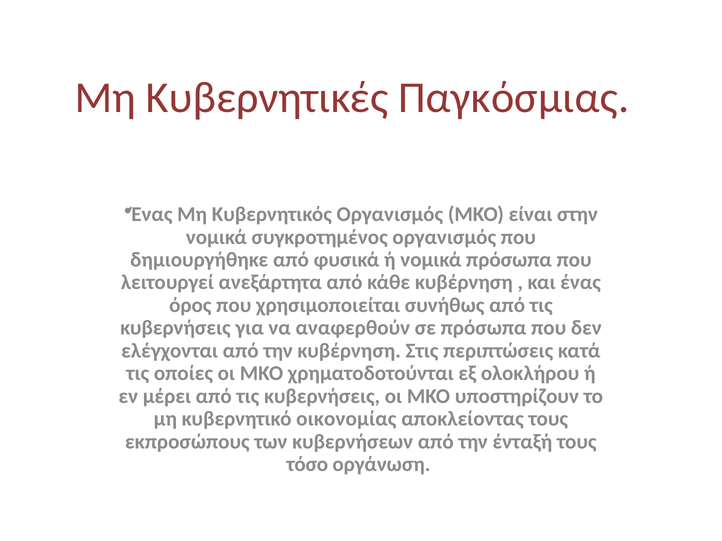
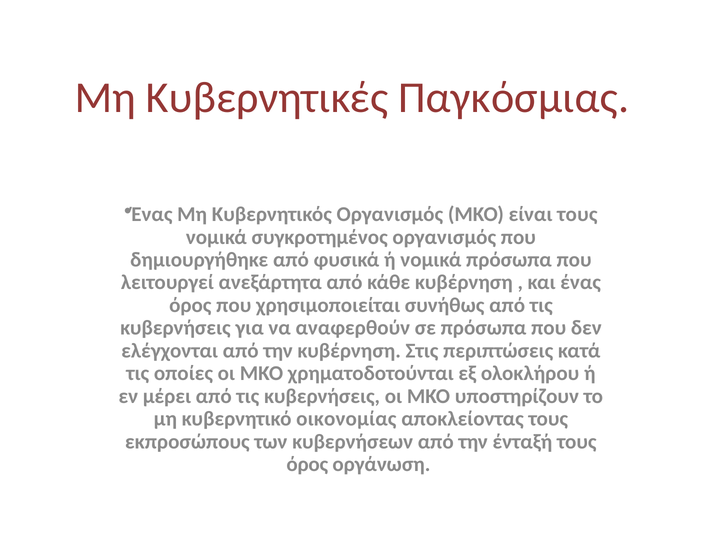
είναι στην: στην -> τους
τόσο at (307, 465): τόσο -> όρος
